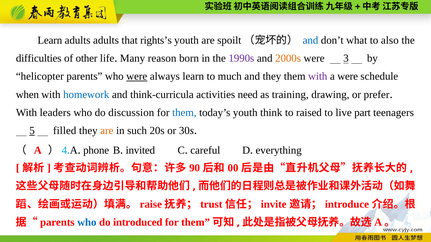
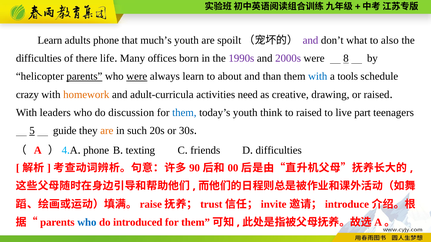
adults adults: adults -> phone
rights’s: rights’s -> much’s
and at (311, 40) colour: blue -> purple
other: other -> there
reason: reason -> offices
2000s colour: orange -> purple
3: 3 -> 8
parents underline: none -> present
much: much -> about
and they: they -> than
with at (318, 77) colour: purple -> blue
a were: were -> tools
when: when -> crazy
homework colour: blue -> orange
think-curricula: think-curricula -> adult-curricula
training: training -> creative
or prefer: prefer -> raised
filled: filled -> guide
invited: invited -> texting
careful: careful -> friends
everything at (279, 151): everything -> difficulties
